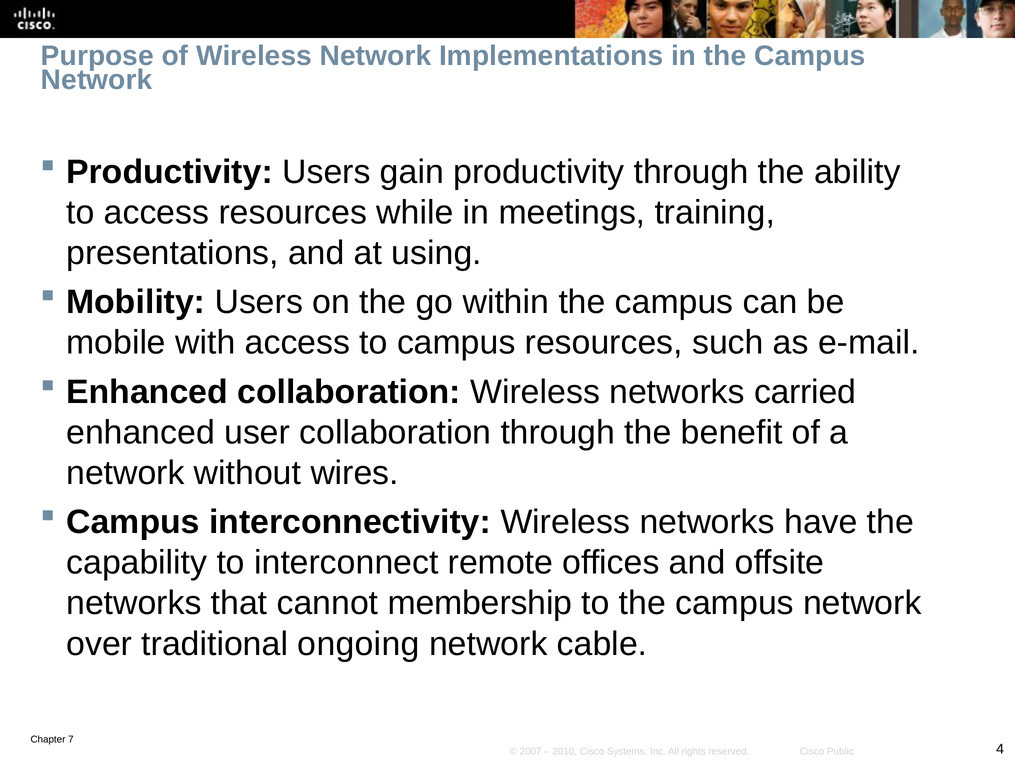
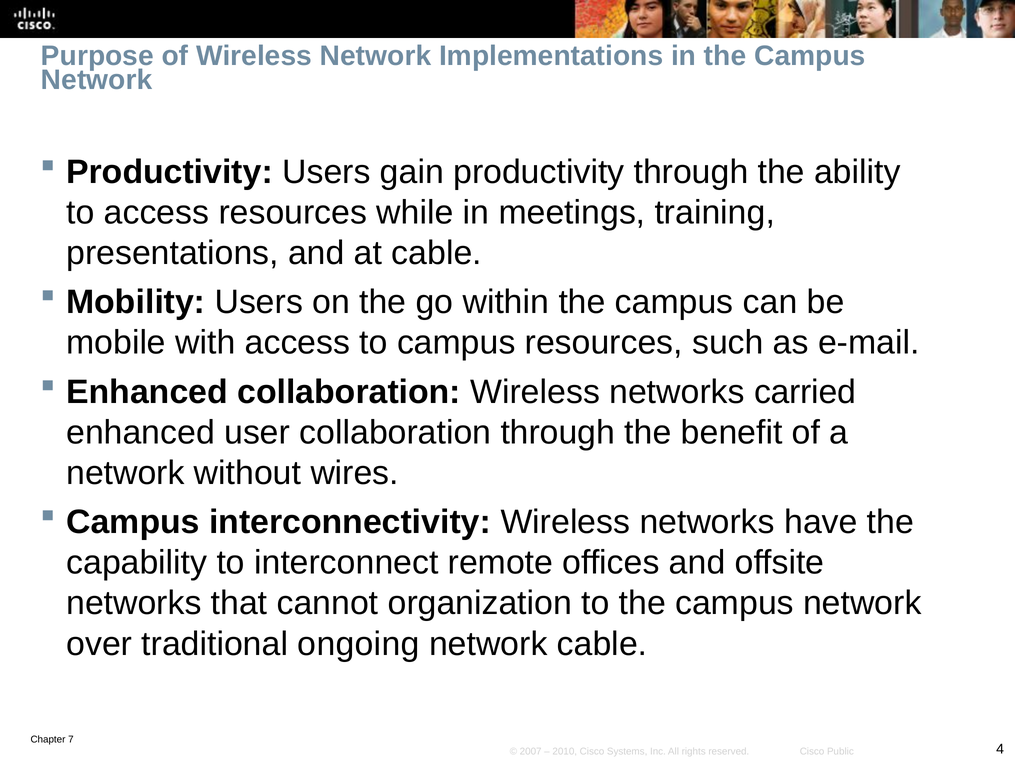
at using: using -> cable
membership: membership -> organization
